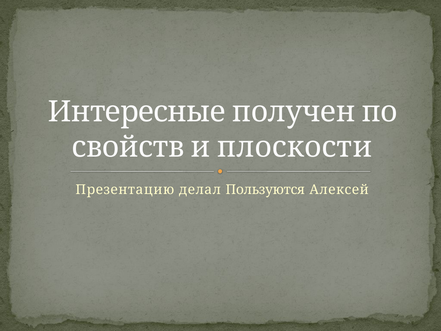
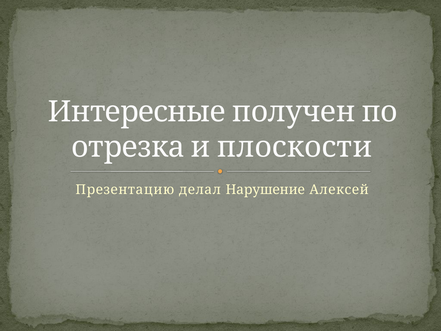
свойств: свойств -> отрезка
Пользуются: Пользуются -> Нарушение
